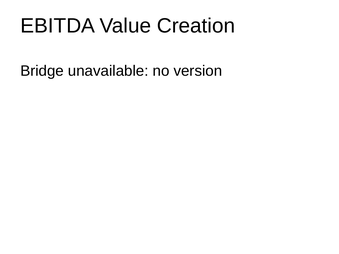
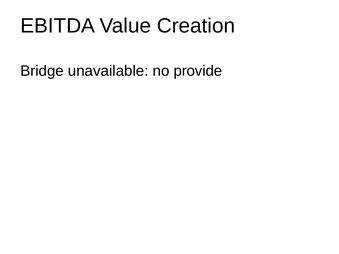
version: version -> provide
